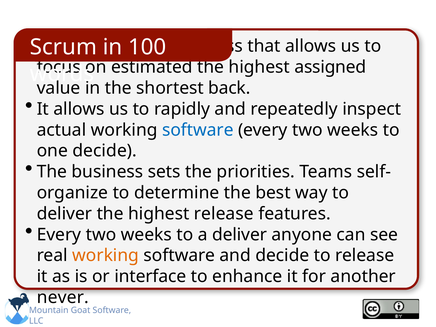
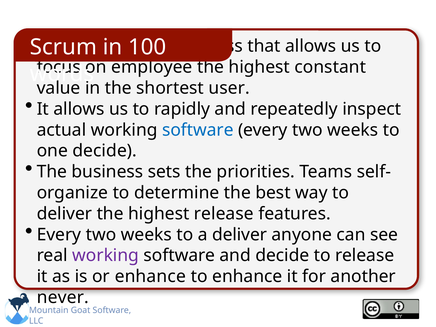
estimated: estimated -> employee
assigned: assigned -> constant
back: back -> user
working at (106, 256) colour: orange -> purple
or interface: interface -> enhance
